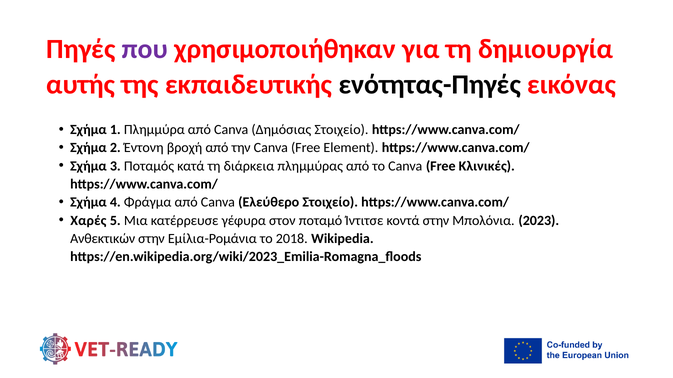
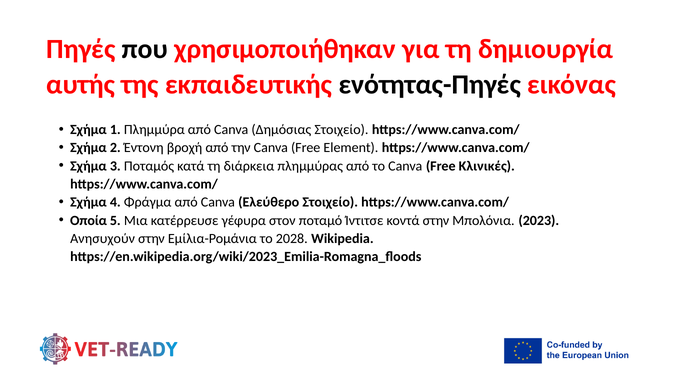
που colour: purple -> black
Χαρές: Χαρές -> Οποία
Ανθεκτικών: Ανθεκτικών -> Ανησυχούν
2018: 2018 -> 2028
